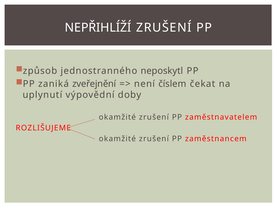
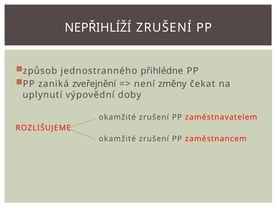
neposkytl: neposkytl -> přihlédne
číslem: číslem -> změny
